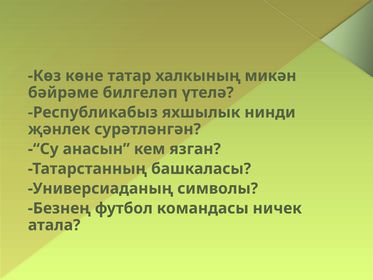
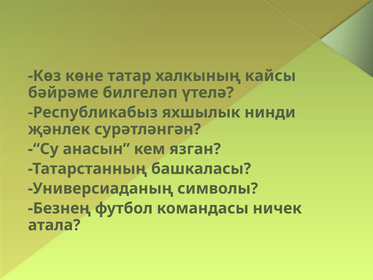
микән: микән -> кайсы
